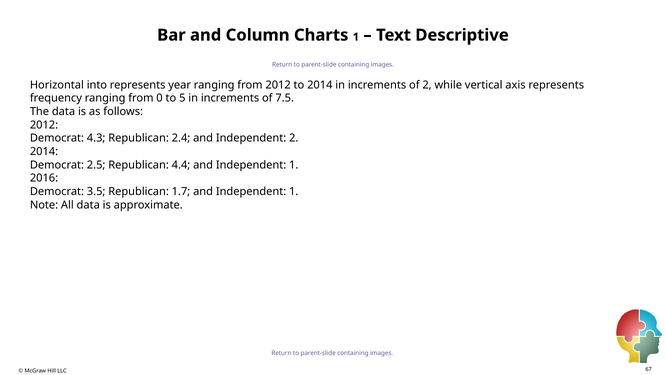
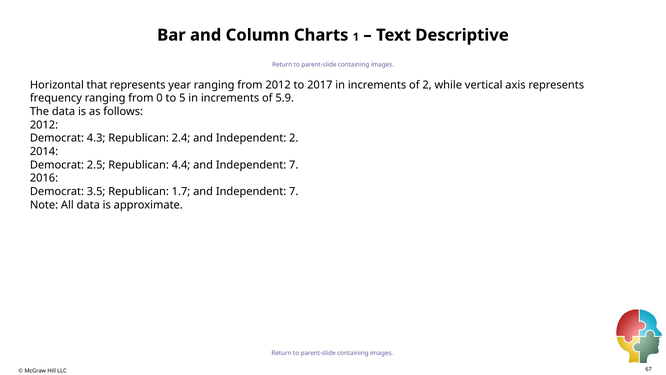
into: into -> that
to 2014: 2014 -> 2017
7.5: 7.5 -> 5.9
4.4 and Independent 1: 1 -> 7
1.7 and Independent 1: 1 -> 7
